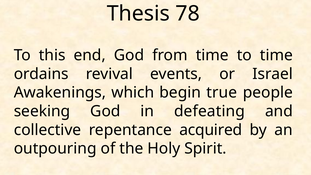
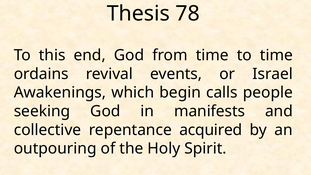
true: true -> calls
defeating: defeating -> manifests
